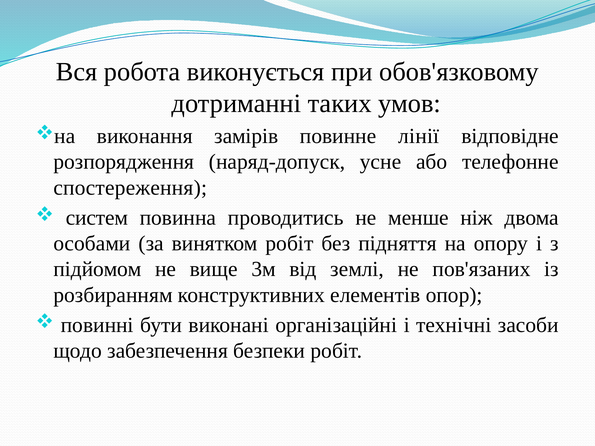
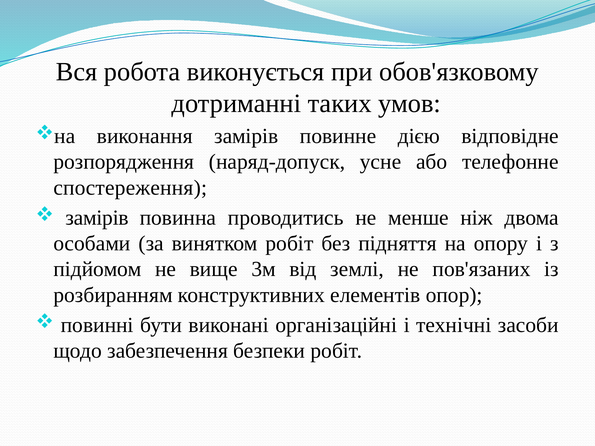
лінії: лінії -> дією
систем at (97, 218): систем -> замірів
